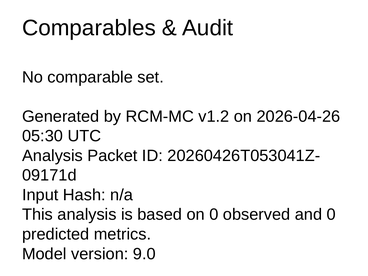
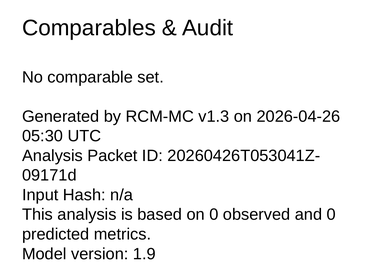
v1.2: v1.2 -> v1.3
9.0: 9.0 -> 1.9
